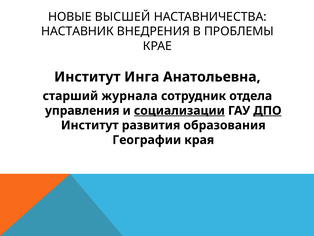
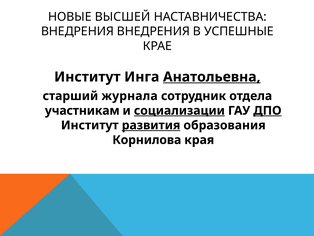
НАСТАВНИК at (77, 31): НАСТАВНИК -> ВНЕДРЕНИЯ
ПРОБЛЕМЫ: ПРОБЛЕМЫ -> УСПЕШНЫЕ
Анатольевна underline: none -> present
управления: управления -> участникам
развития underline: none -> present
Географии: Географии -> Корнилова
